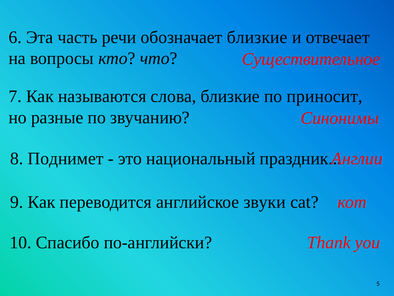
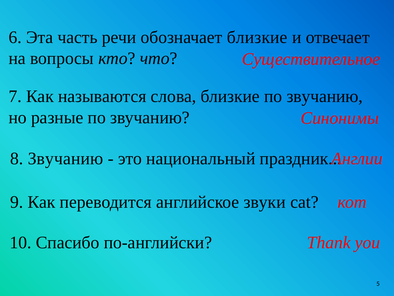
близкие по приносит: приносит -> звучанию
8 Поднимет: Поднимет -> Звучанию
